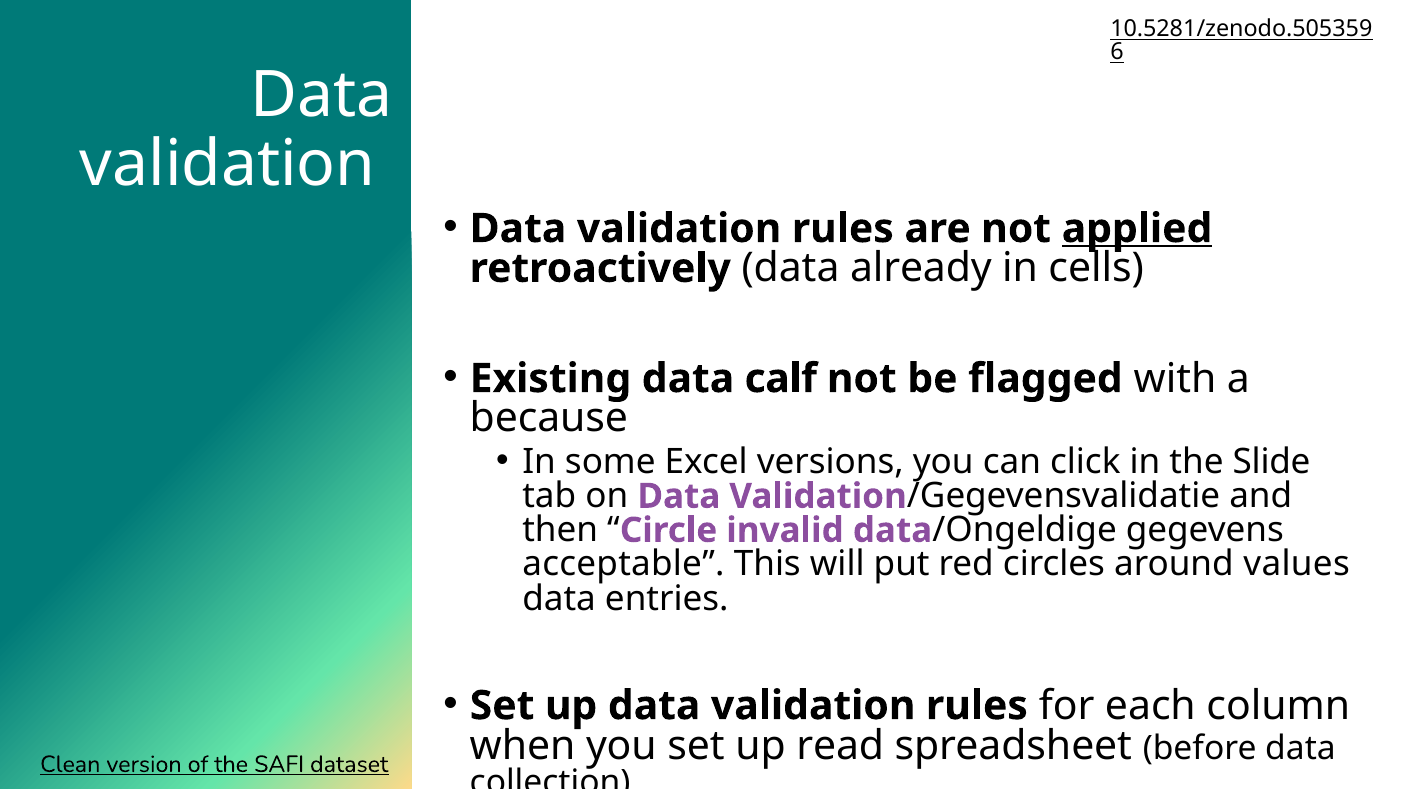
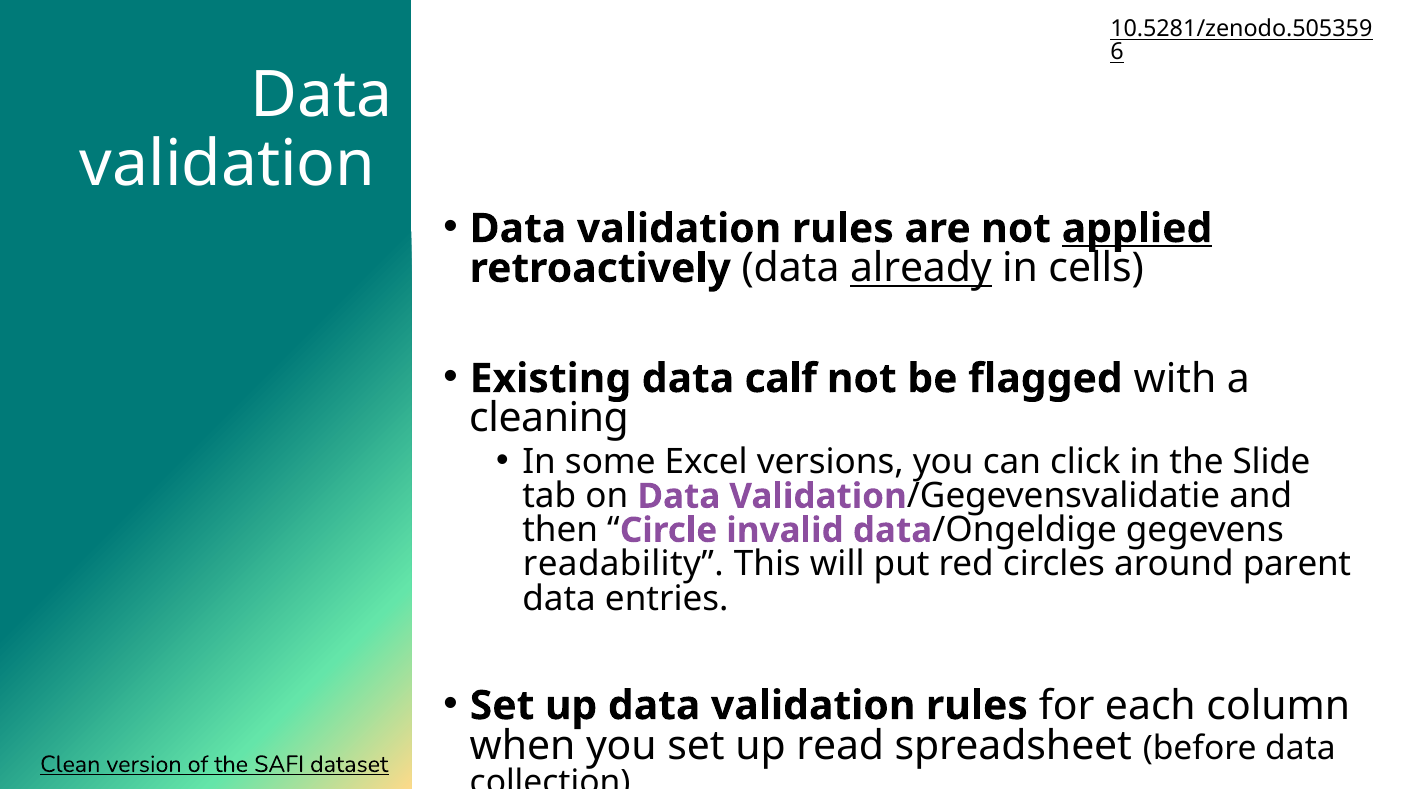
already underline: none -> present
because: because -> cleaning
acceptable: acceptable -> readability
values: values -> parent
